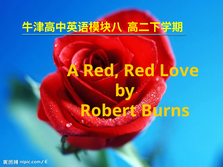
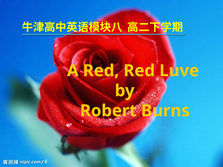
Love: Love -> Luve
